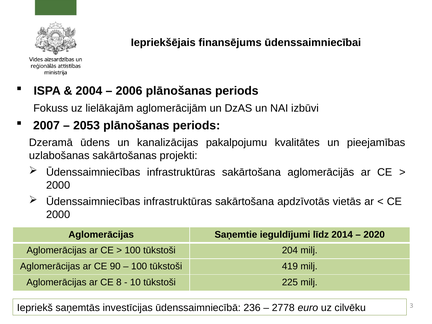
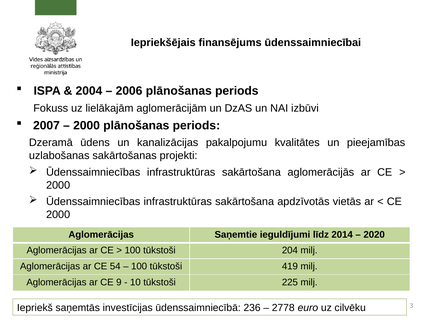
2053 at (87, 126): 2053 -> 2000
90: 90 -> 54
8: 8 -> 9
